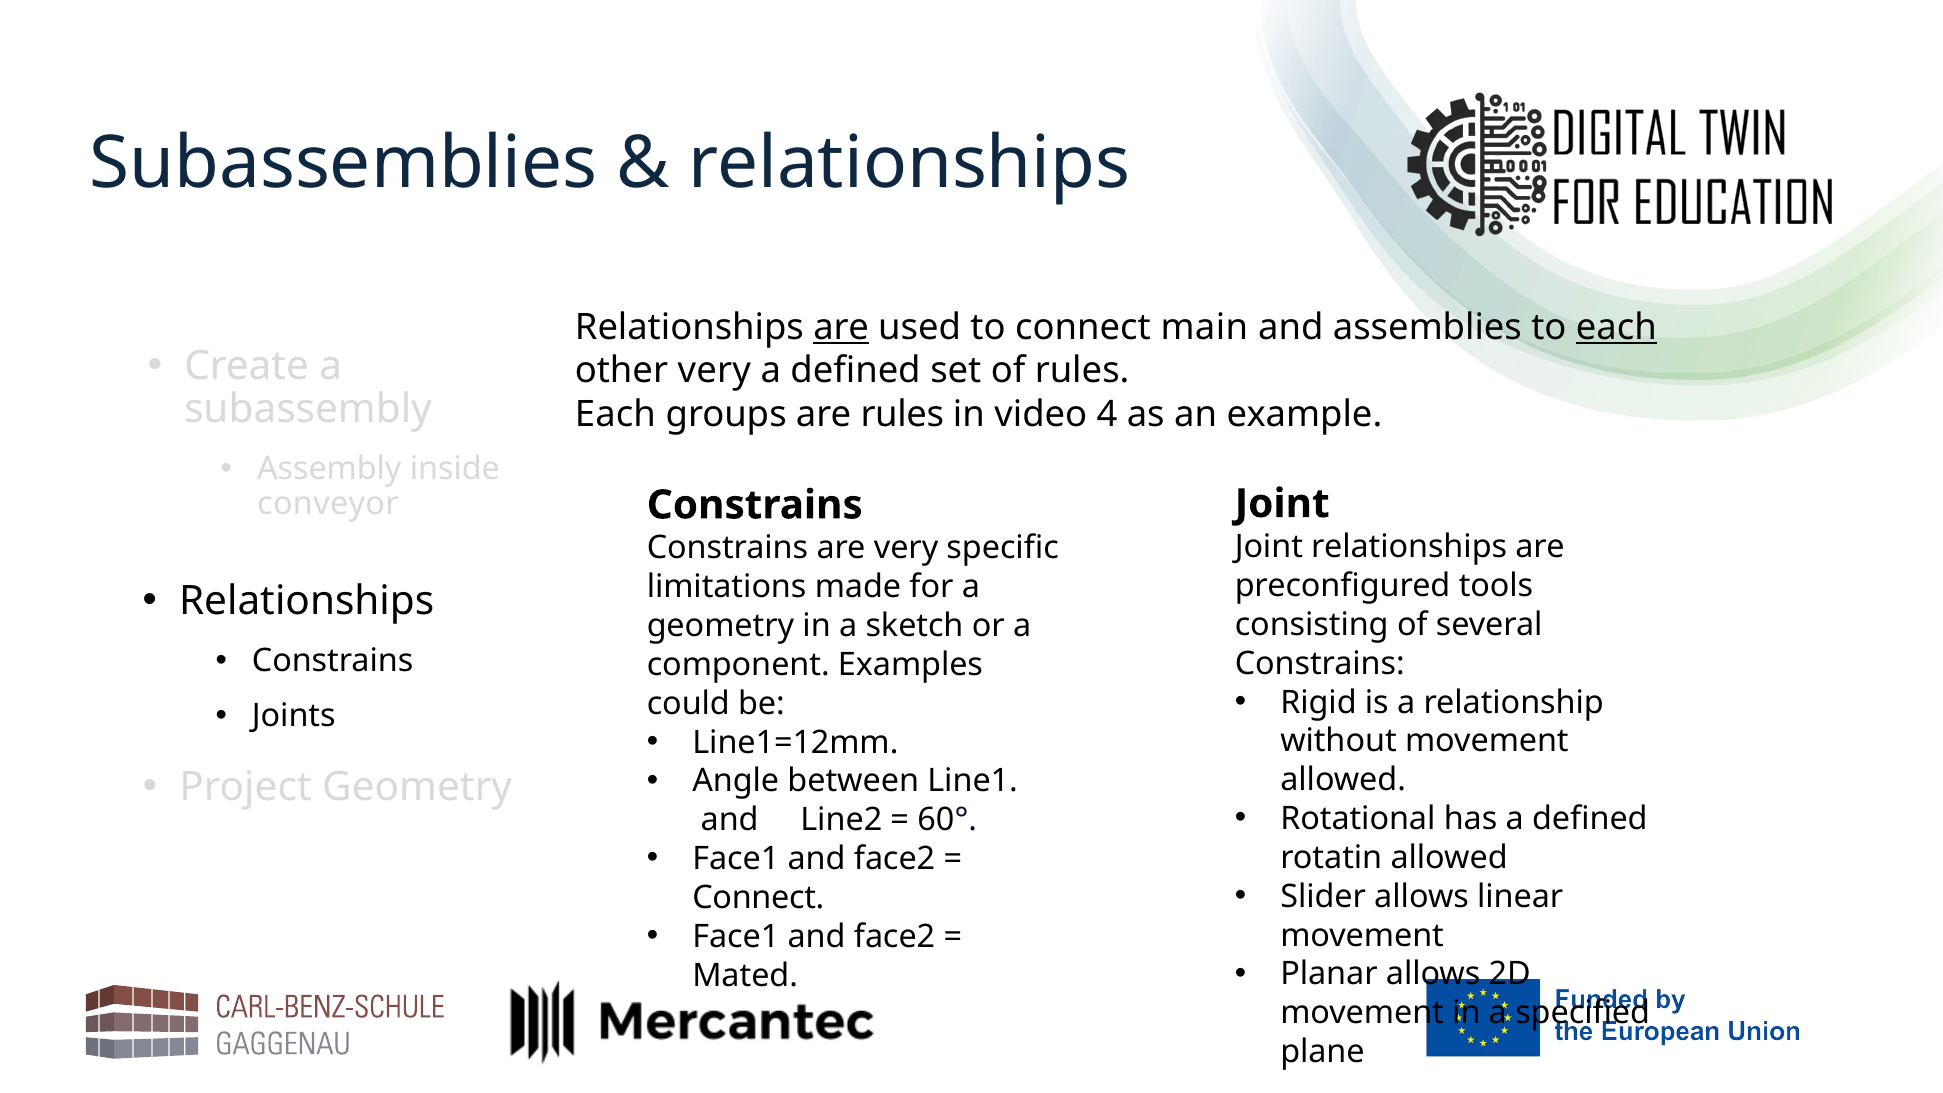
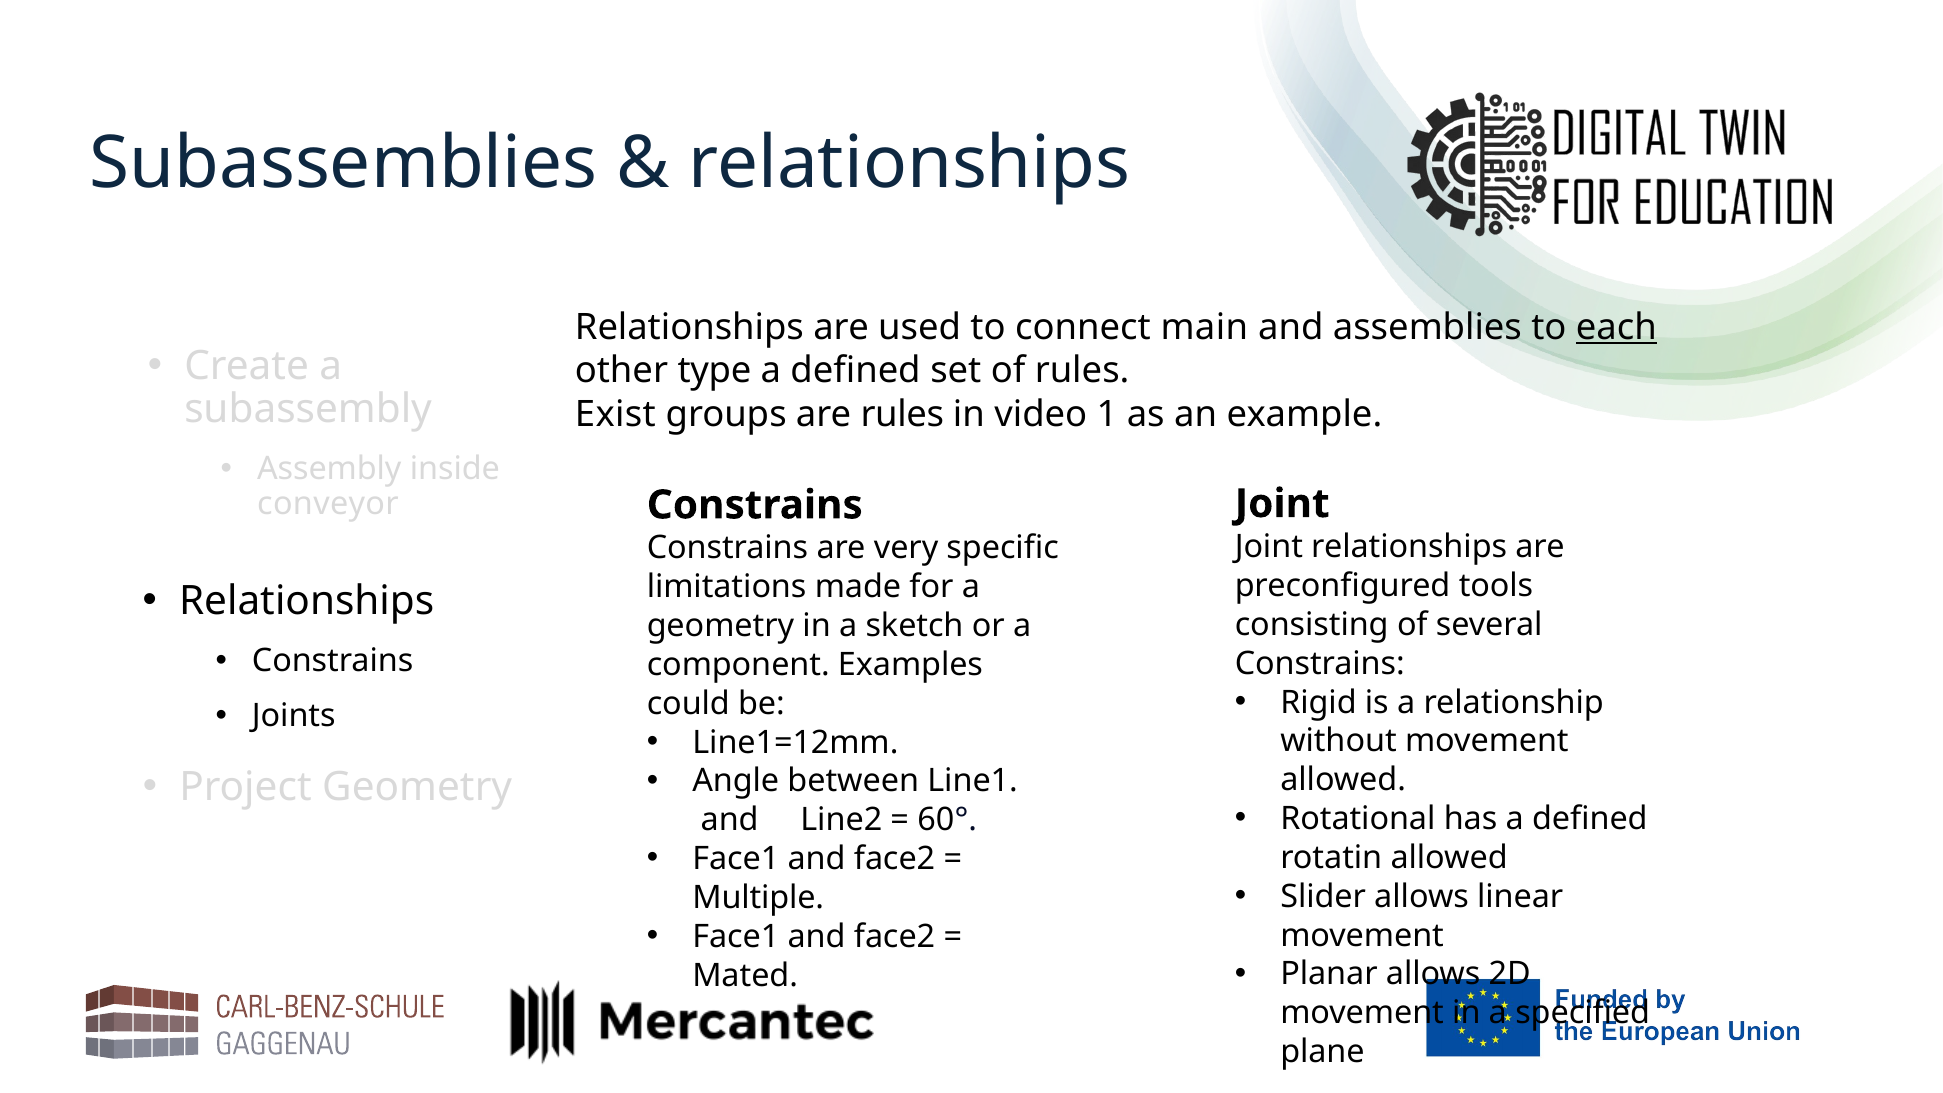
are at (841, 327) underline: present -> none
other very: very -> type
Each at (615, 415): Each -> Exist
4: 4 -> 1
Connect at (758, 898): Connect -> Multiple
